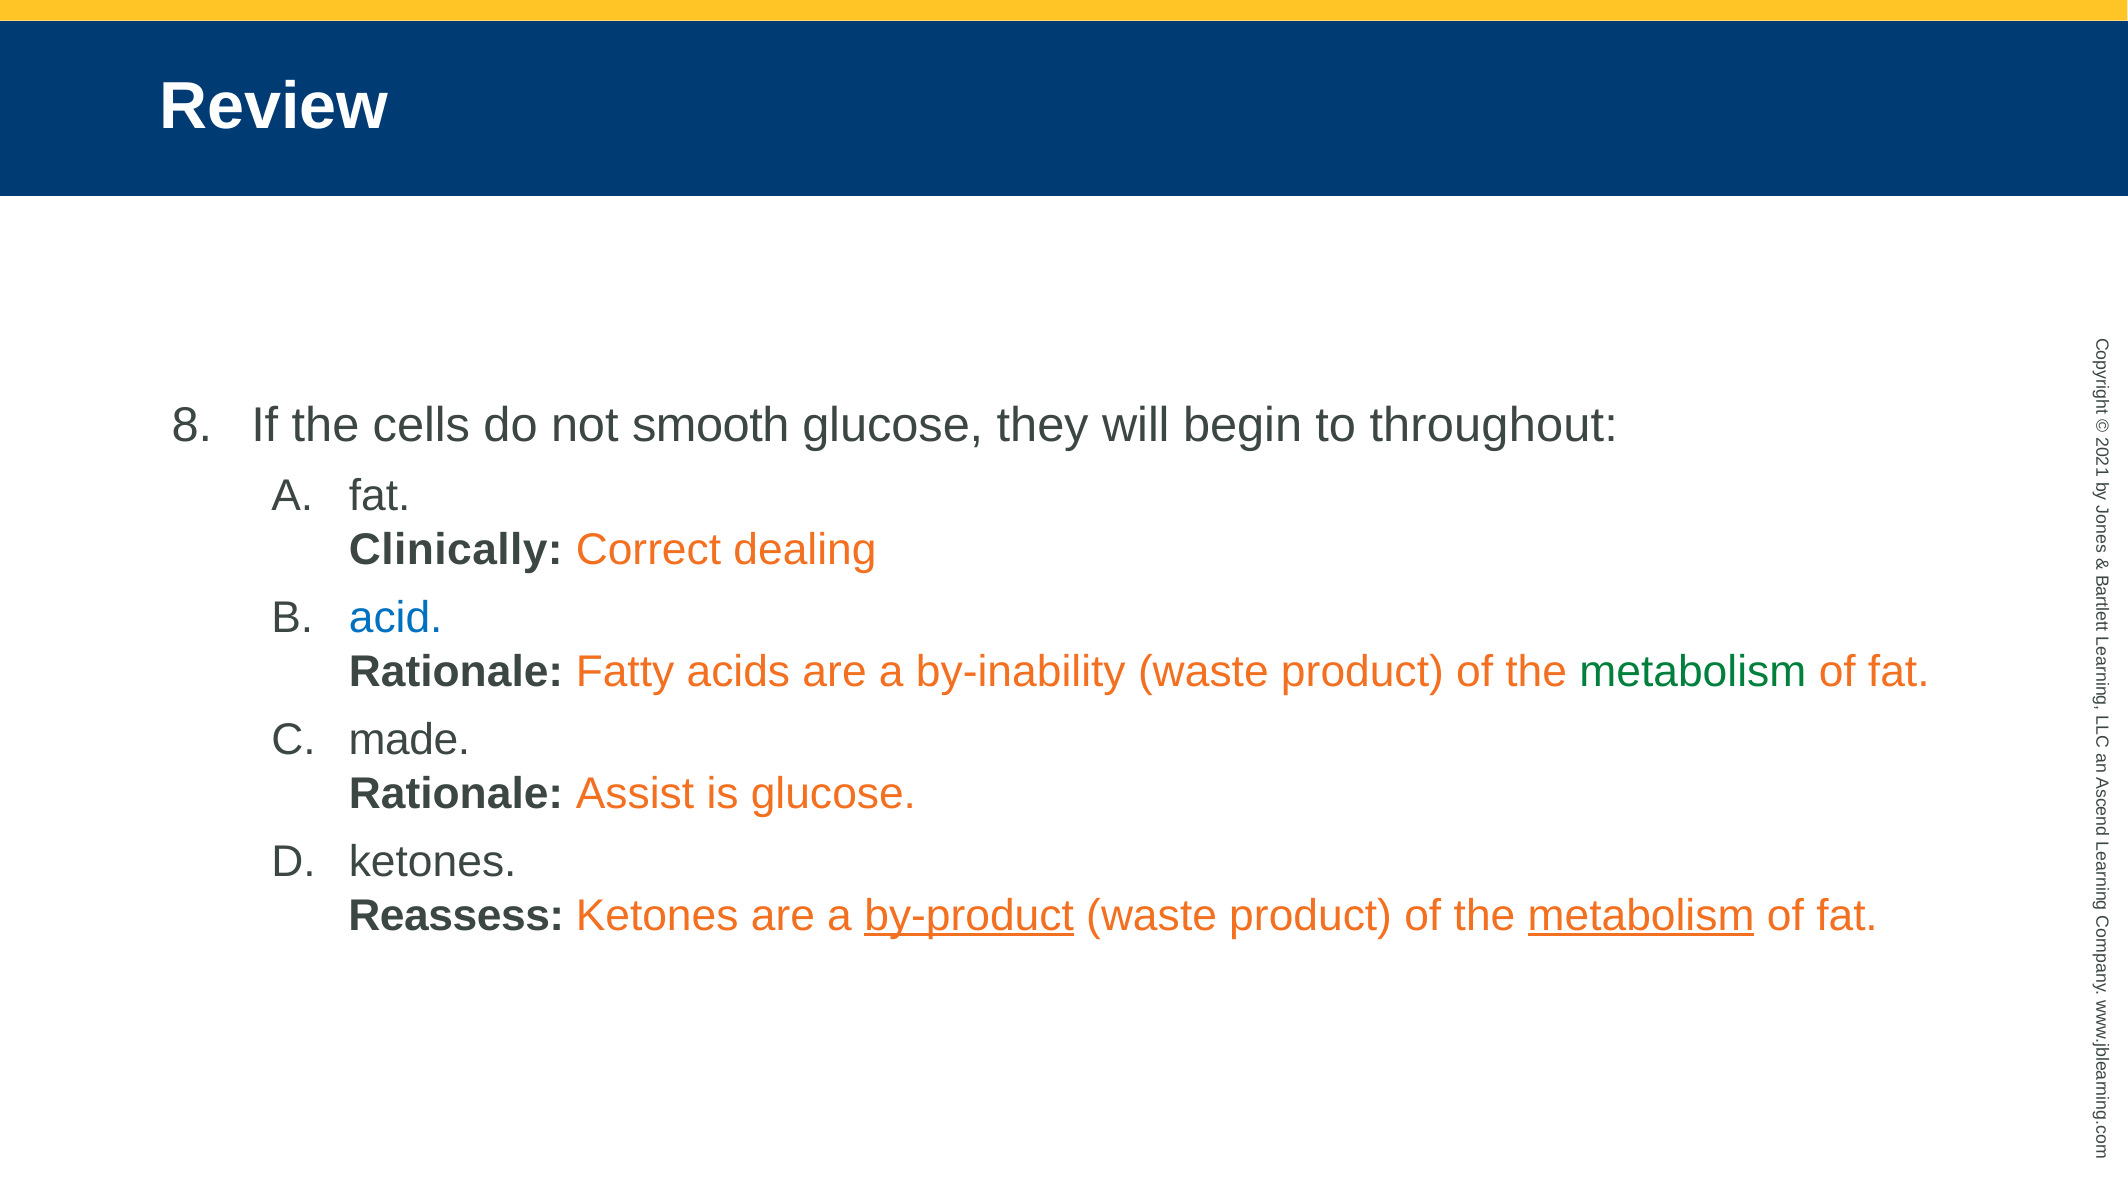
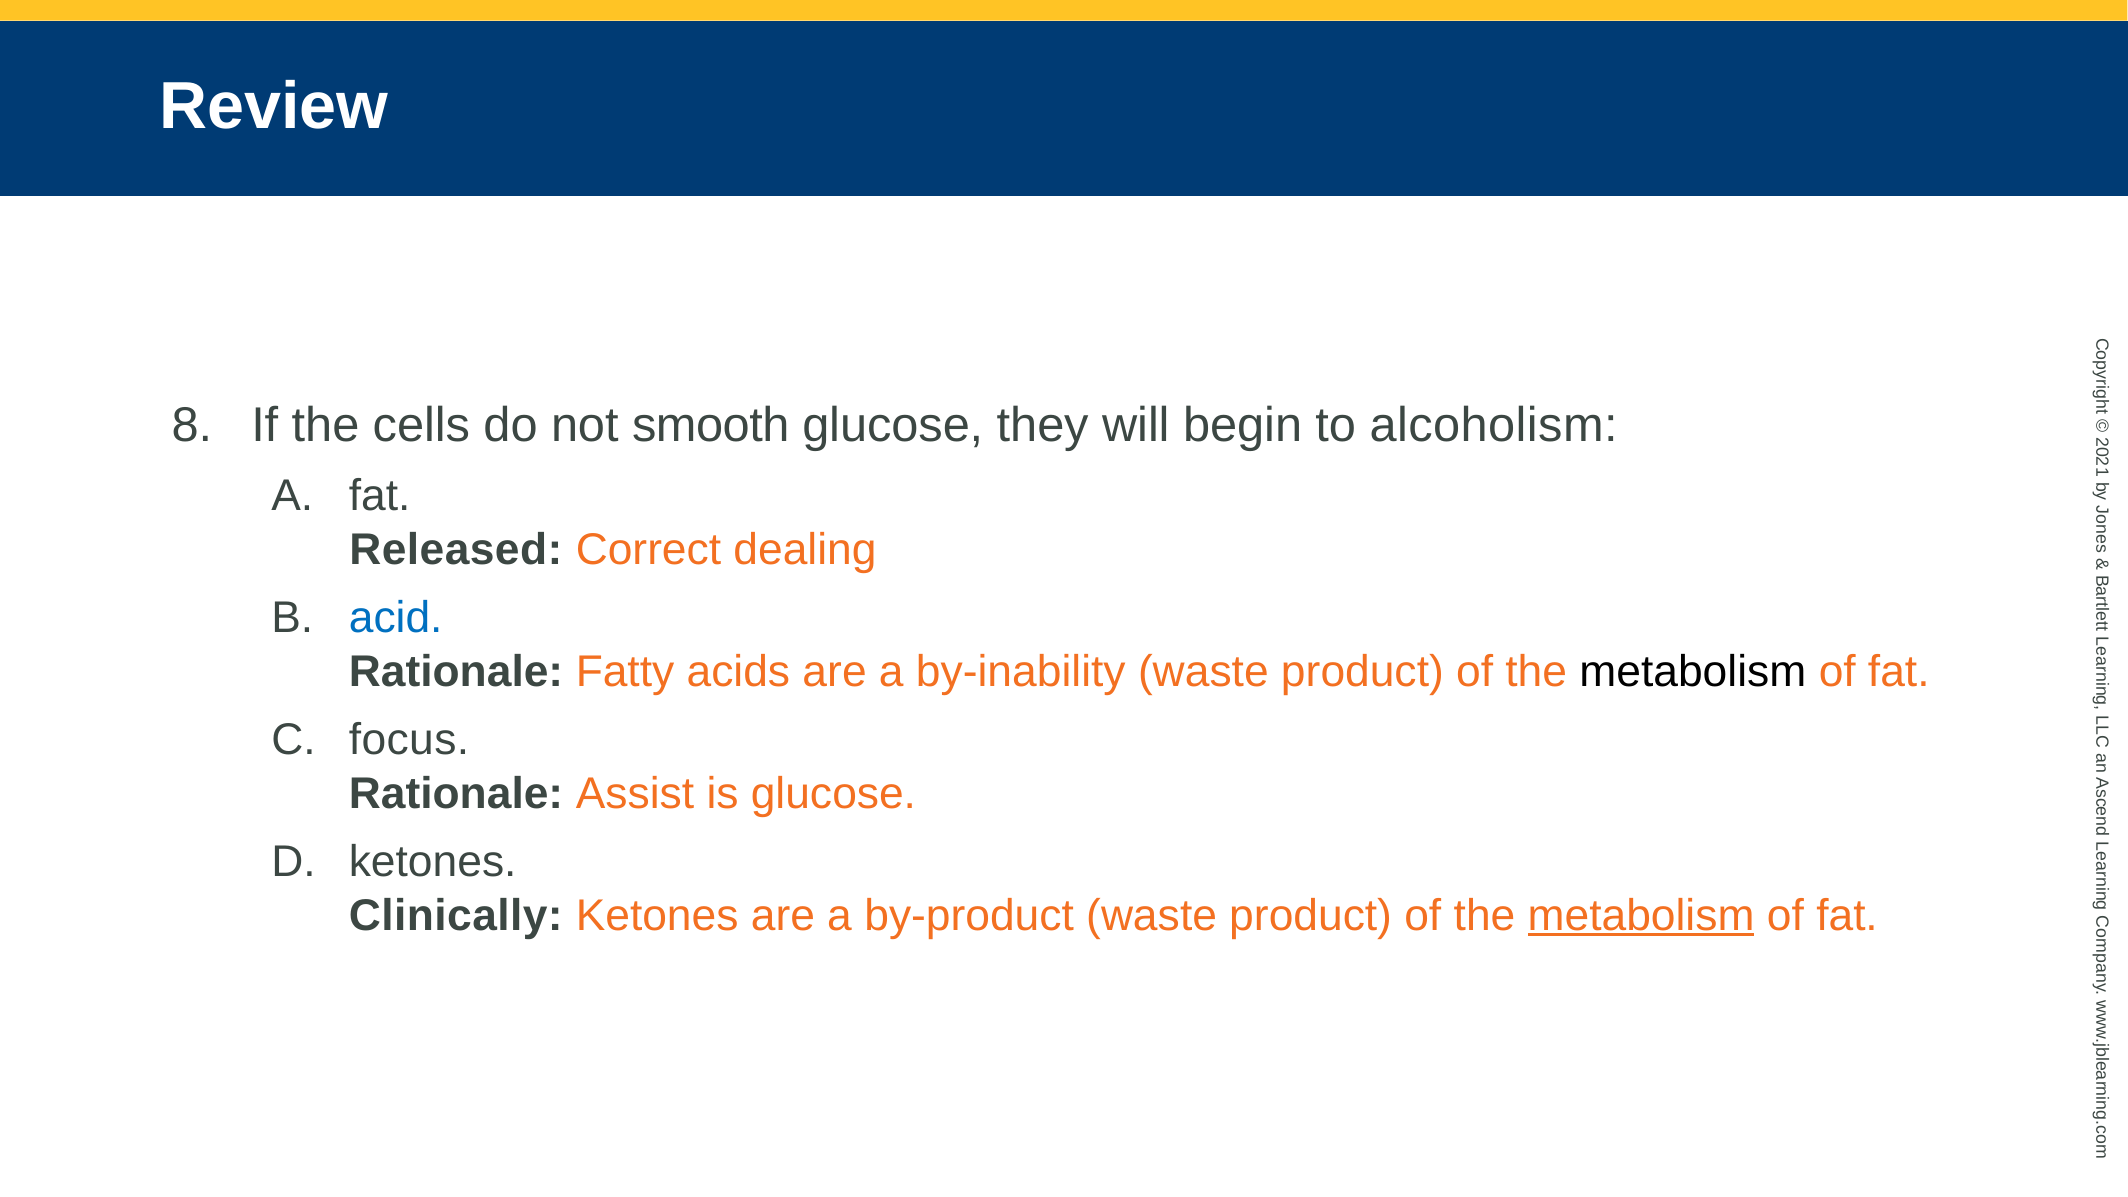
throughout: throughout -> alcoholism
Clinically: Clinically -> Released
metabolism at (1693, 672) colour: green -> black
made: made -> focus
Reassess: Reassess -> Clinically
by-product underline: present -> none
